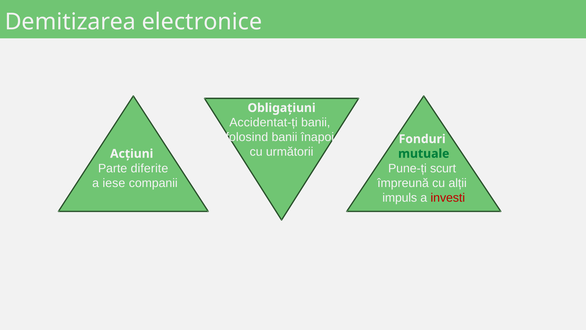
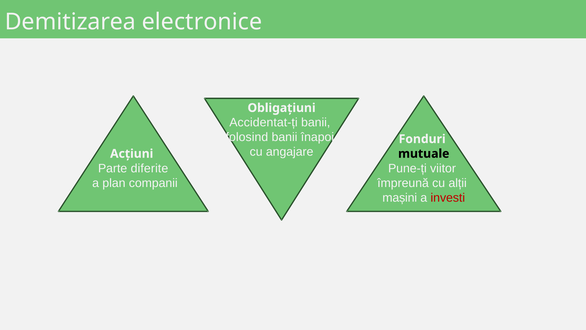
următorii: următorii -> angajare
mutuale colour: green -> black
scurt: scurt -> viitor
iese: iese -> plan
impuls: impuls -> mașini
